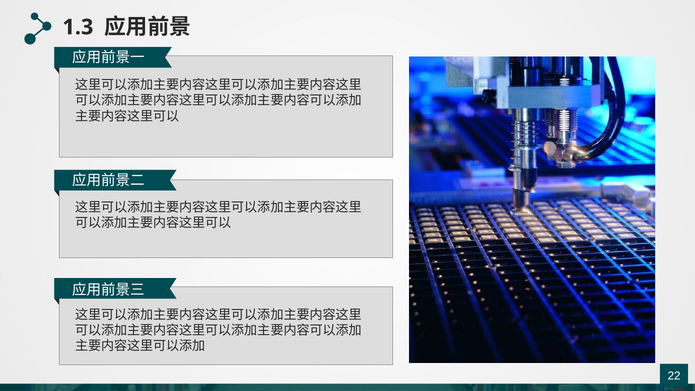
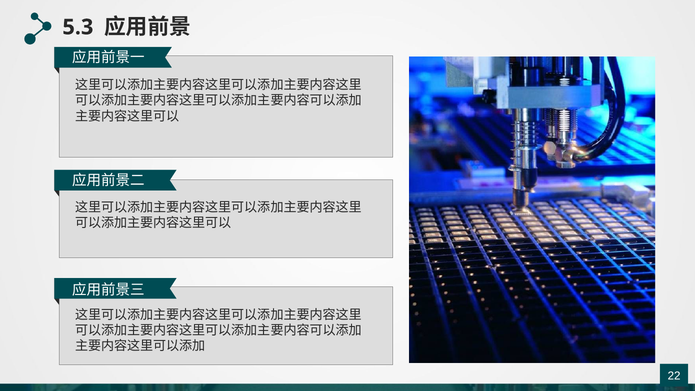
1.3: 1.3 -> 5.3
